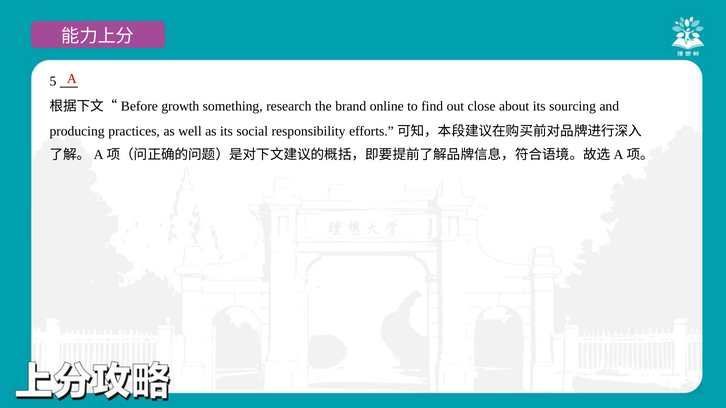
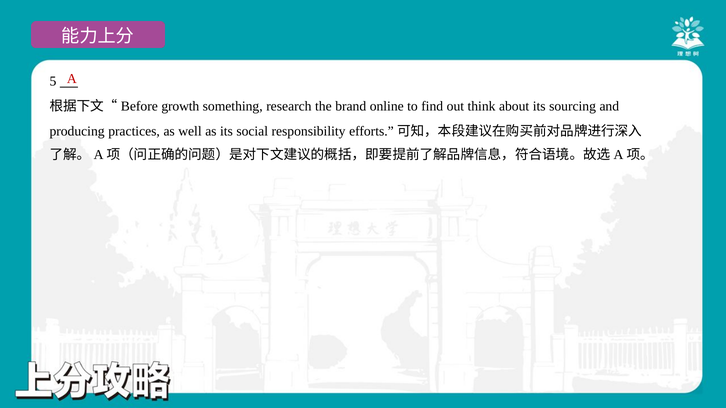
close: close -> think
